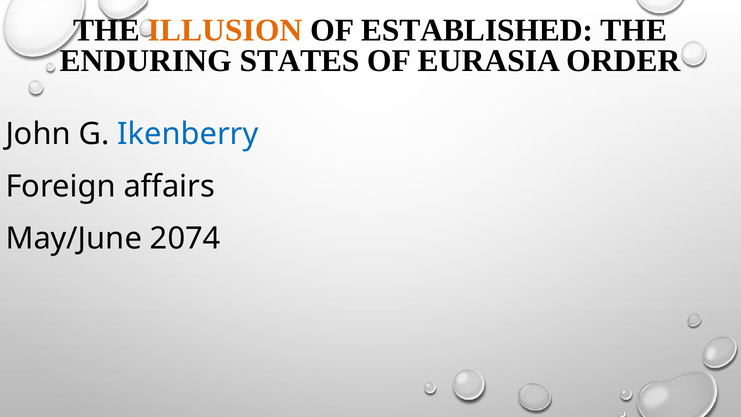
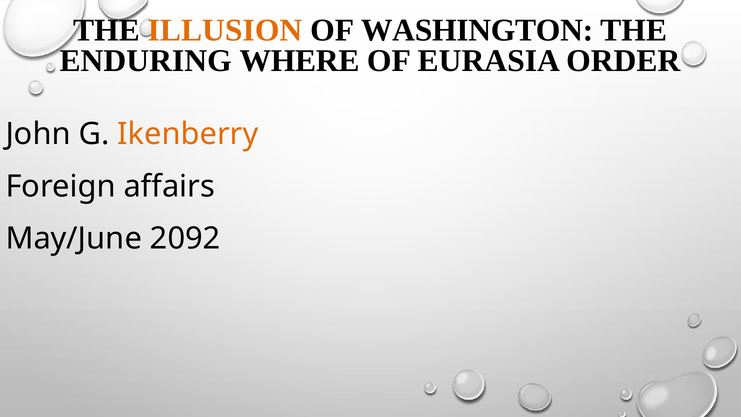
ESTABLISHED: ESTABLISHED -> WASHINGTON
STATES: STATES -> WHERE
Ikenberry colour: blue -> orange
2074: 2074 -> 2092
